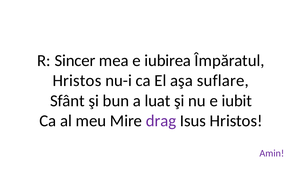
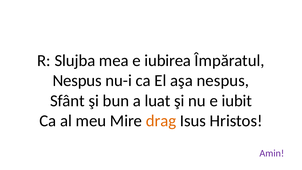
Sincer: Sincer -> Slujba
Hristos at (77, 81): Hristos -> Nespus
aşa suflare: suflare -> nespus
drag colour: purple -> orange
